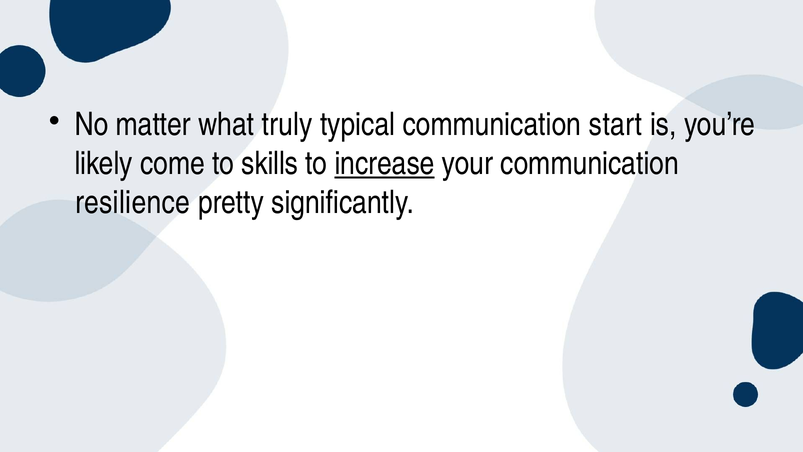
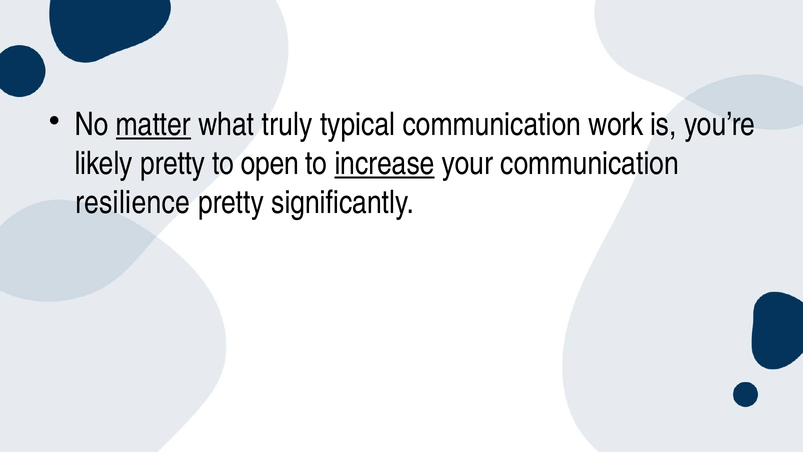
matter underline: none -> present
start: start -> work
likely come: come -> pretty
skills: skills -> open
